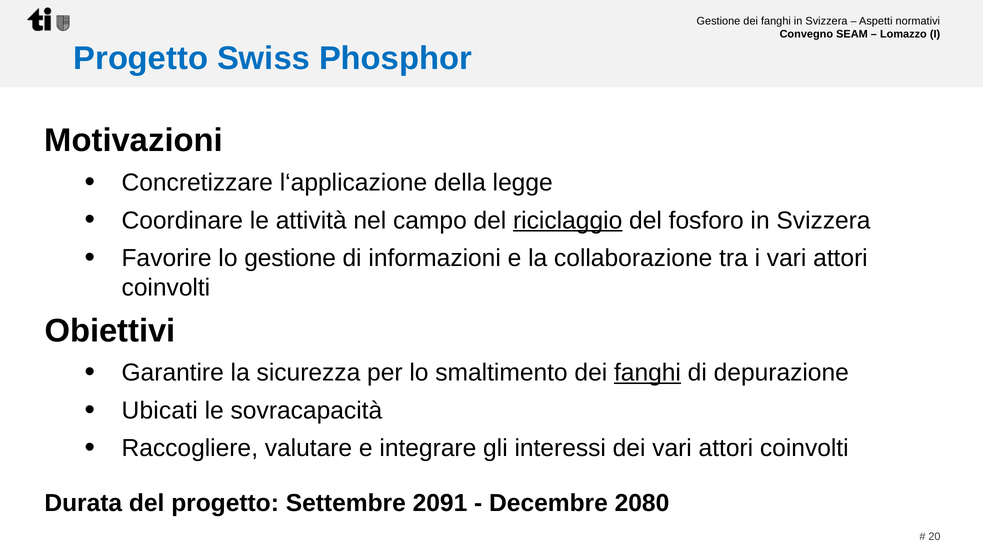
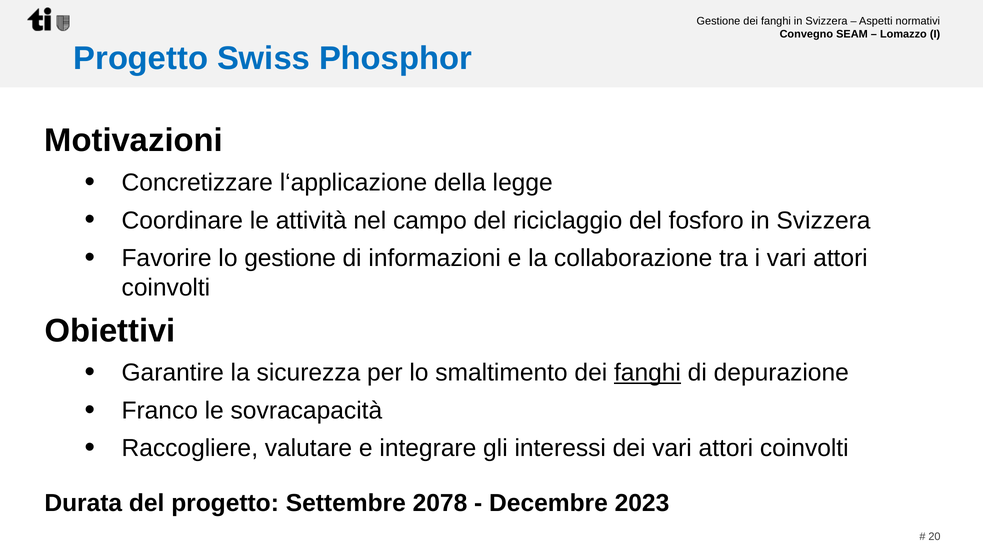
riciclaggio underline: present -> none
Ubicati: Ubicati -> Franco
2091: 2091 -> 2078
2080: 2080 -> 2023
